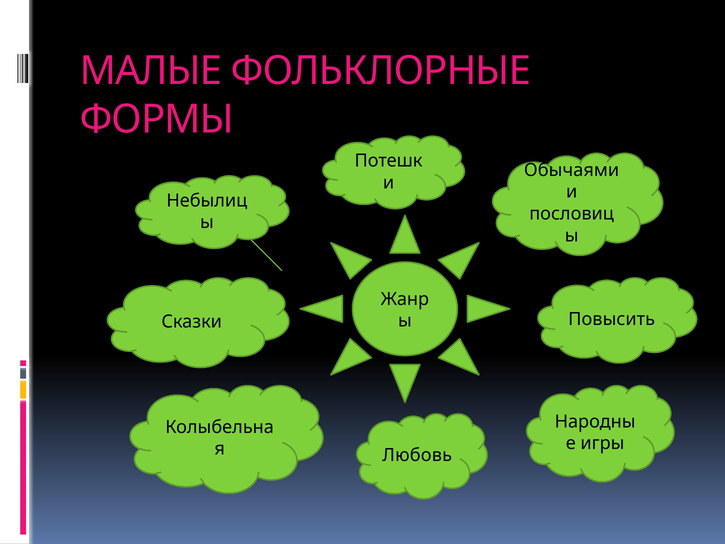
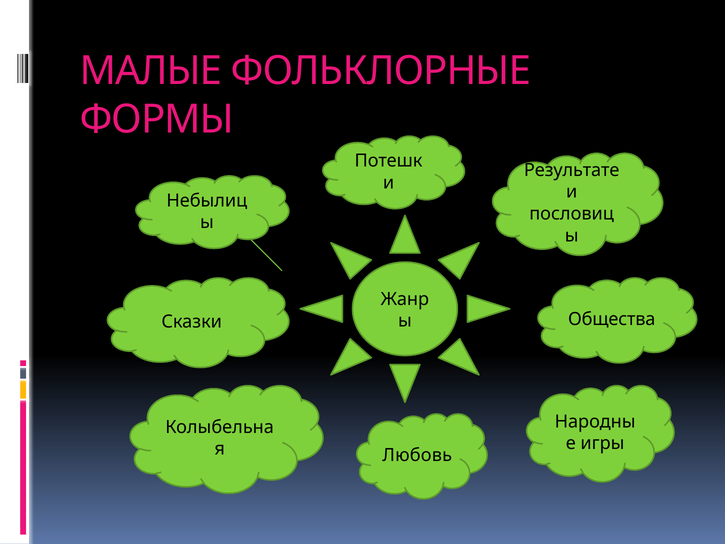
Обычаями: Обычаями -> Результате
Повысить: Повысить -> Общества
